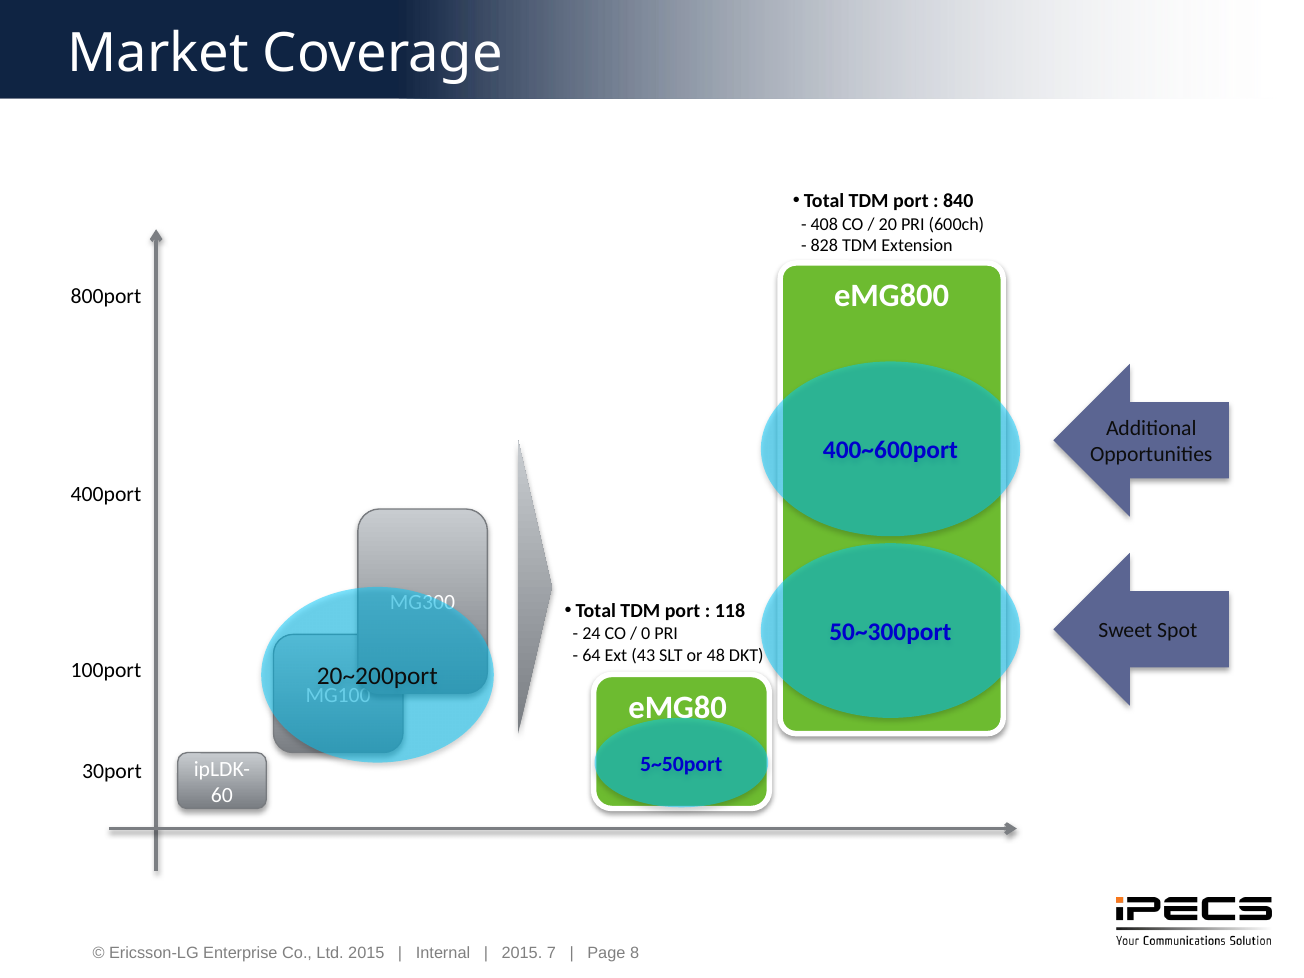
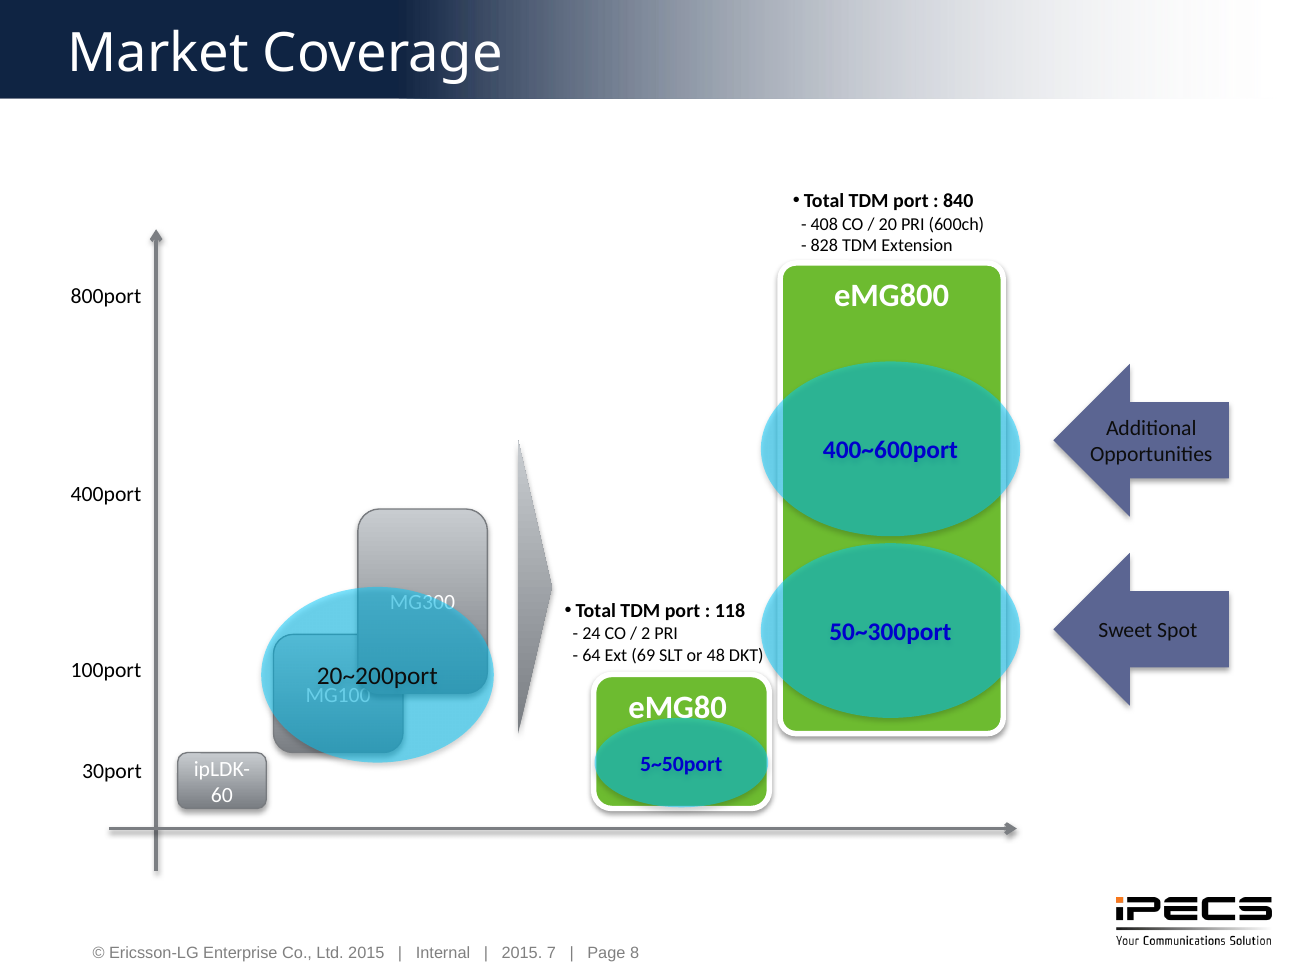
0: 0 -> 2
43: 43 -> 69
